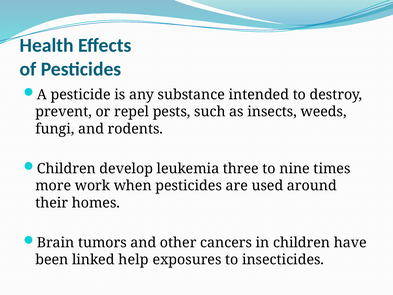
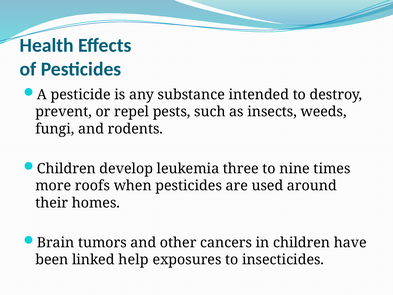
work: work -> roofs
